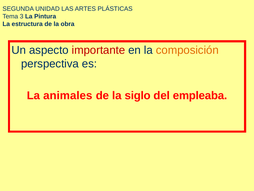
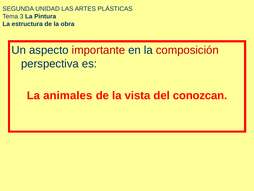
composición colour: orange -> red
siglo: siglo -> vista
empleaba: empleaba -> conozcan
